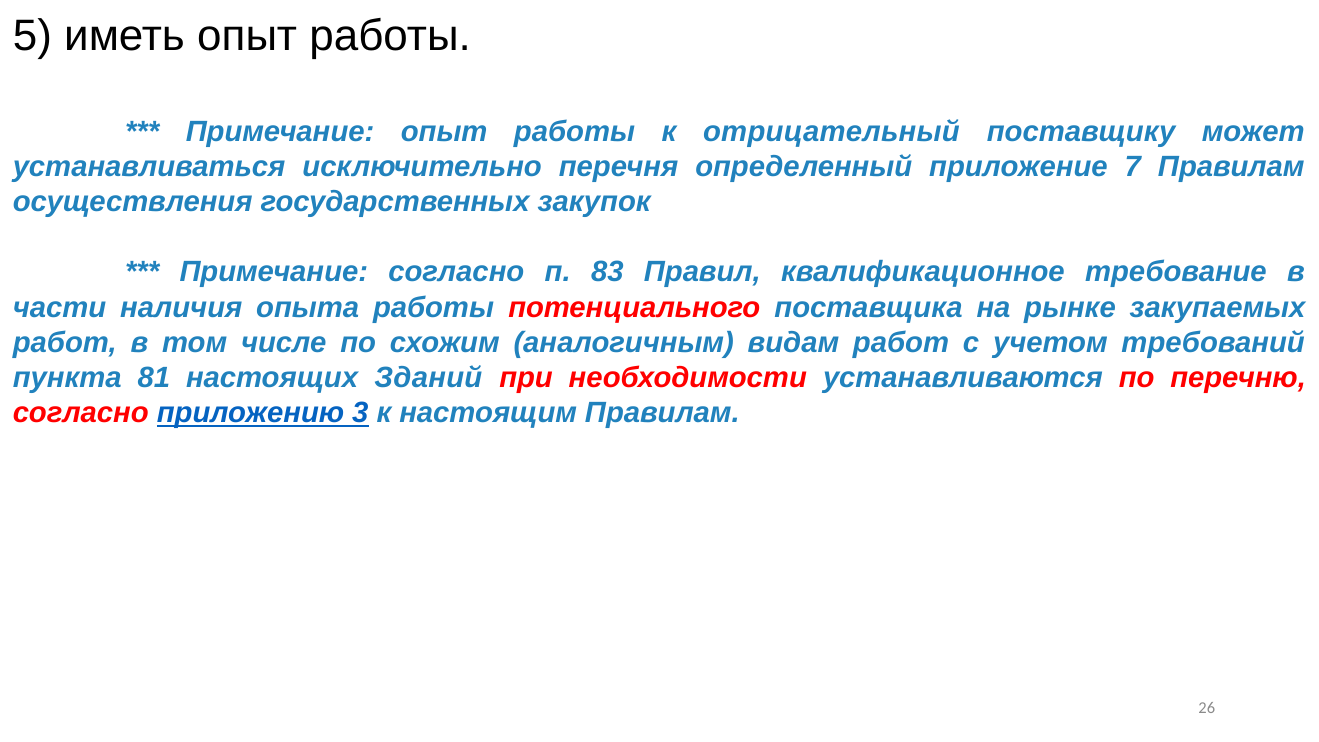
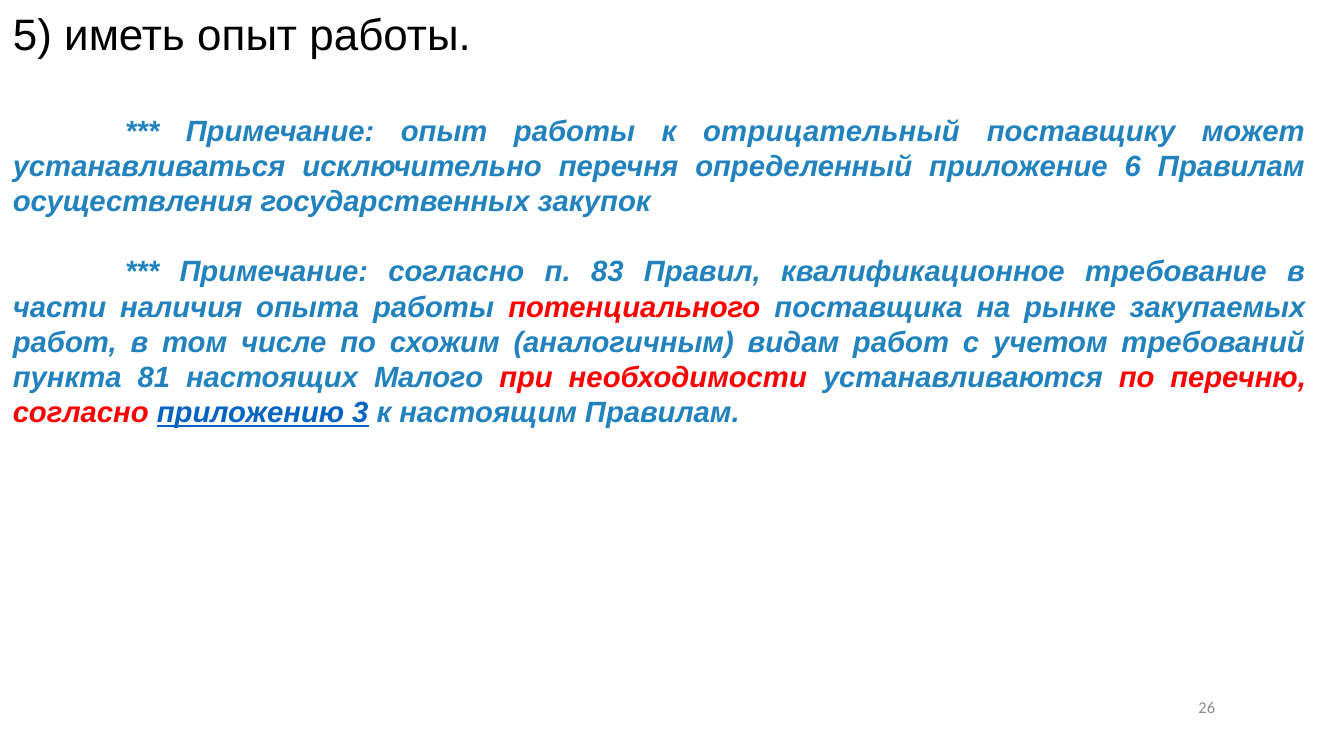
7: 7 -> 6
Зданий: Зданий -> Малого
